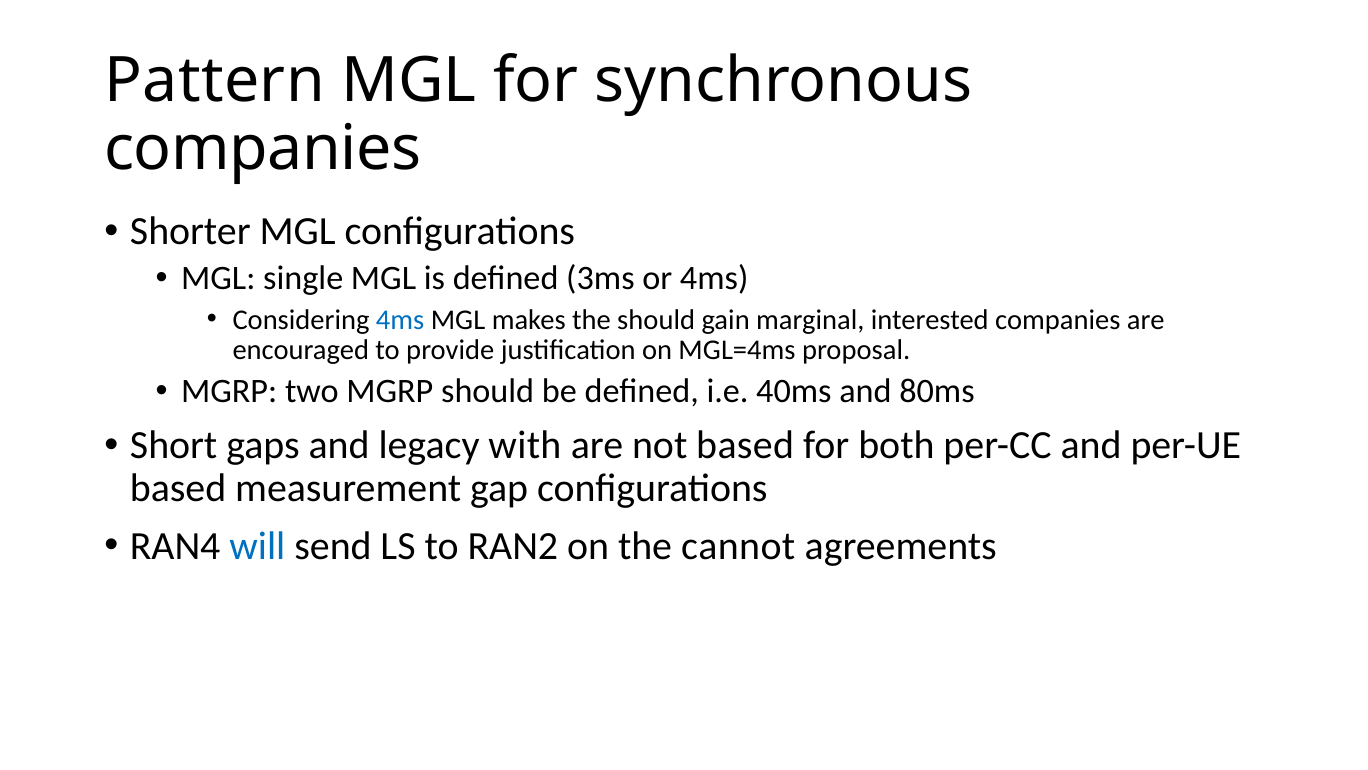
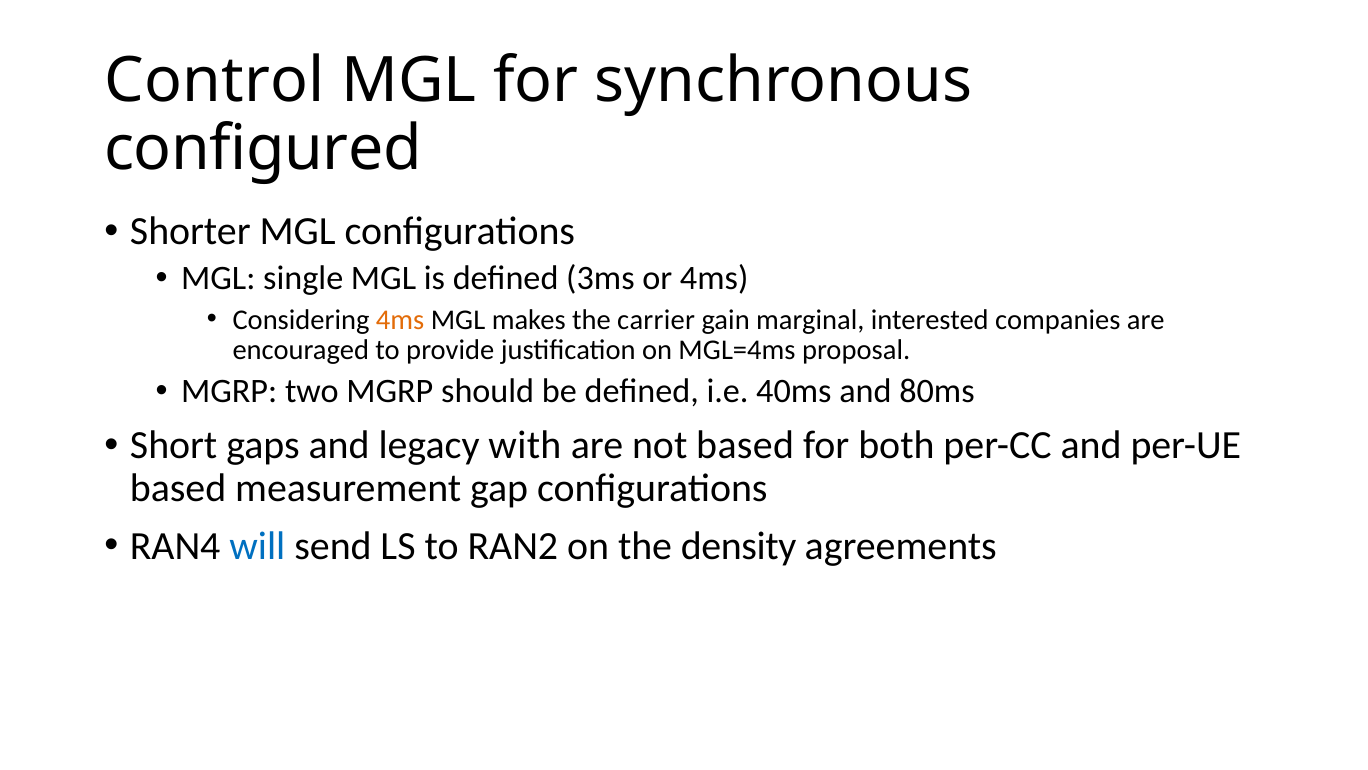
Pattern: Pattern -> Control
companies at (263, 149): companies -> configured
4ms at (400, 319) colour: blue -> orange
the should: should -> carrier
cannot: cannot -> density
